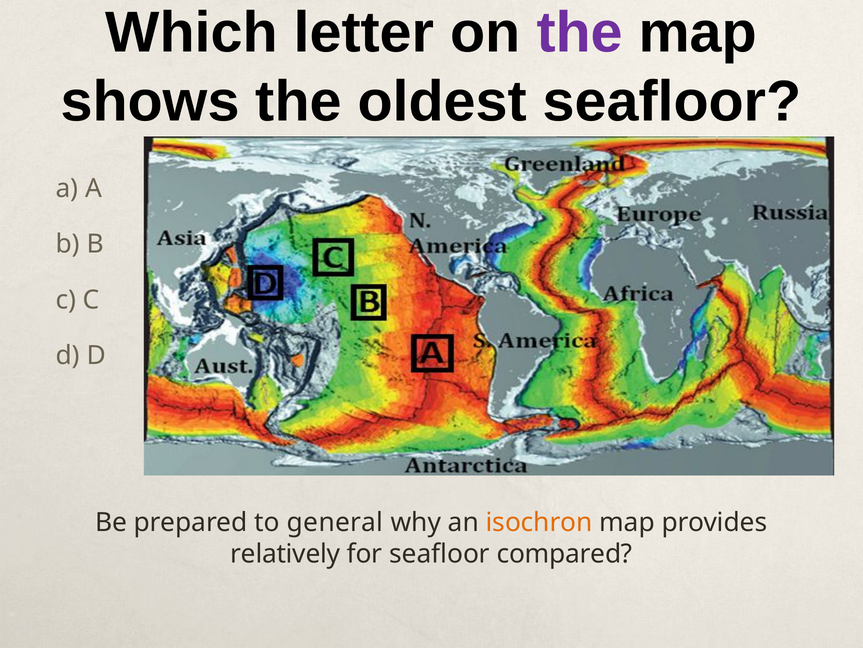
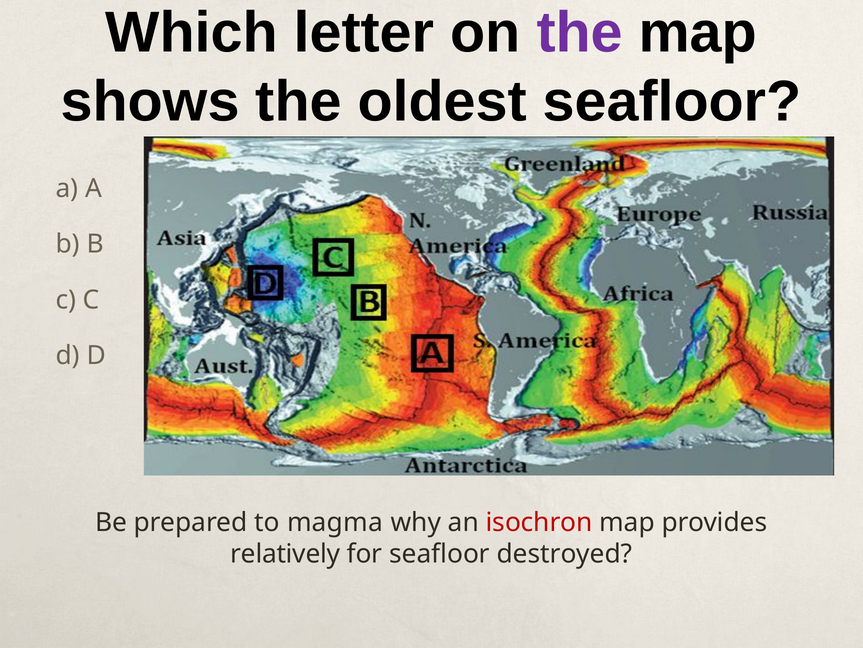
general: general -> magma
isochron colour: orange -> red
compared: compared -> destroyed
